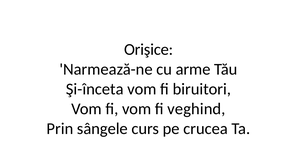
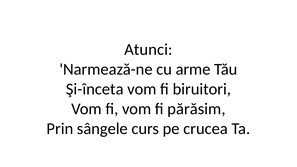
Orişice: Orişice -> Atunci
veghind: veghind -> părăsim
